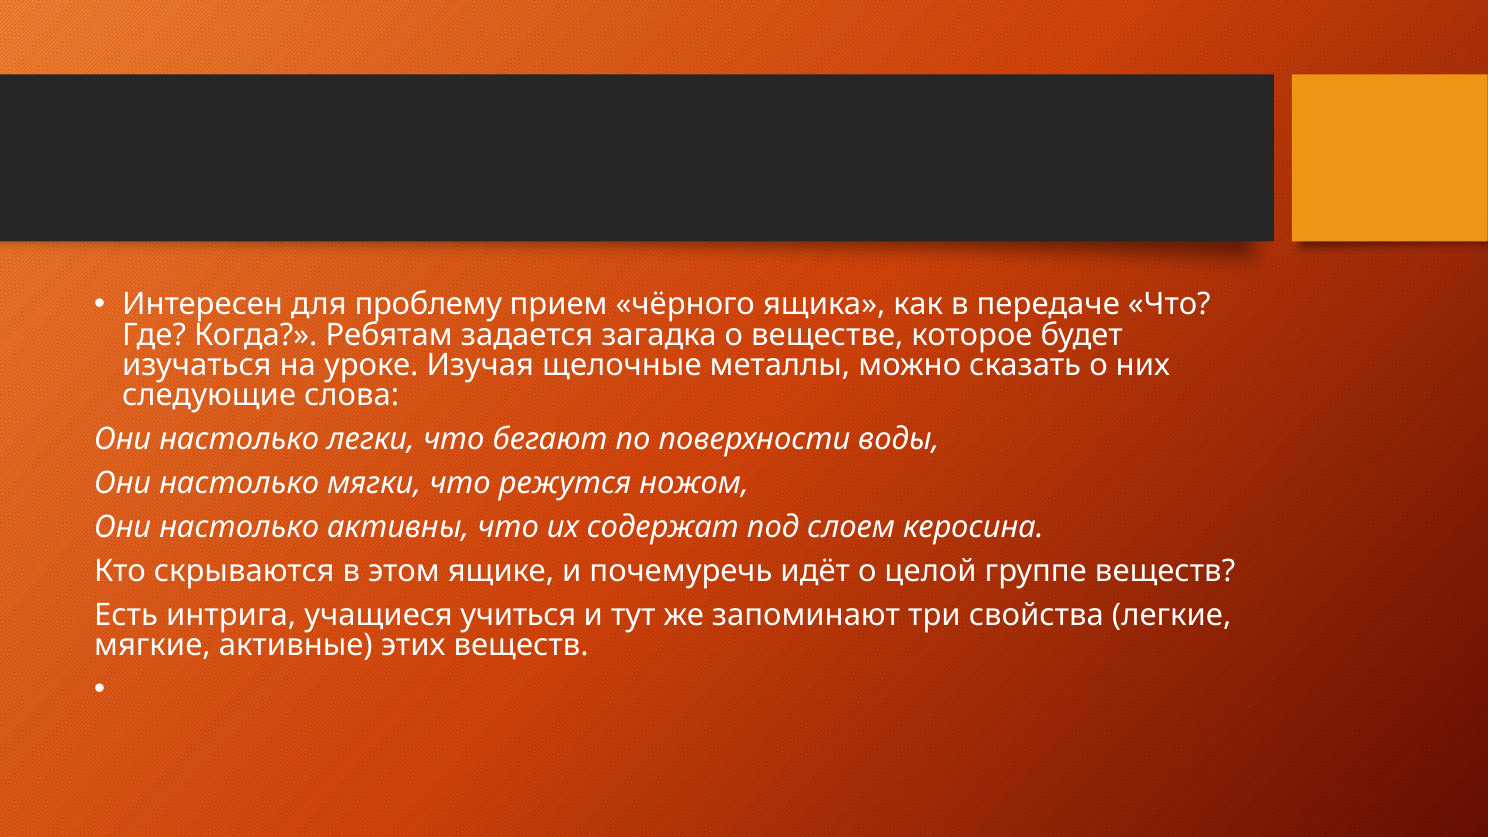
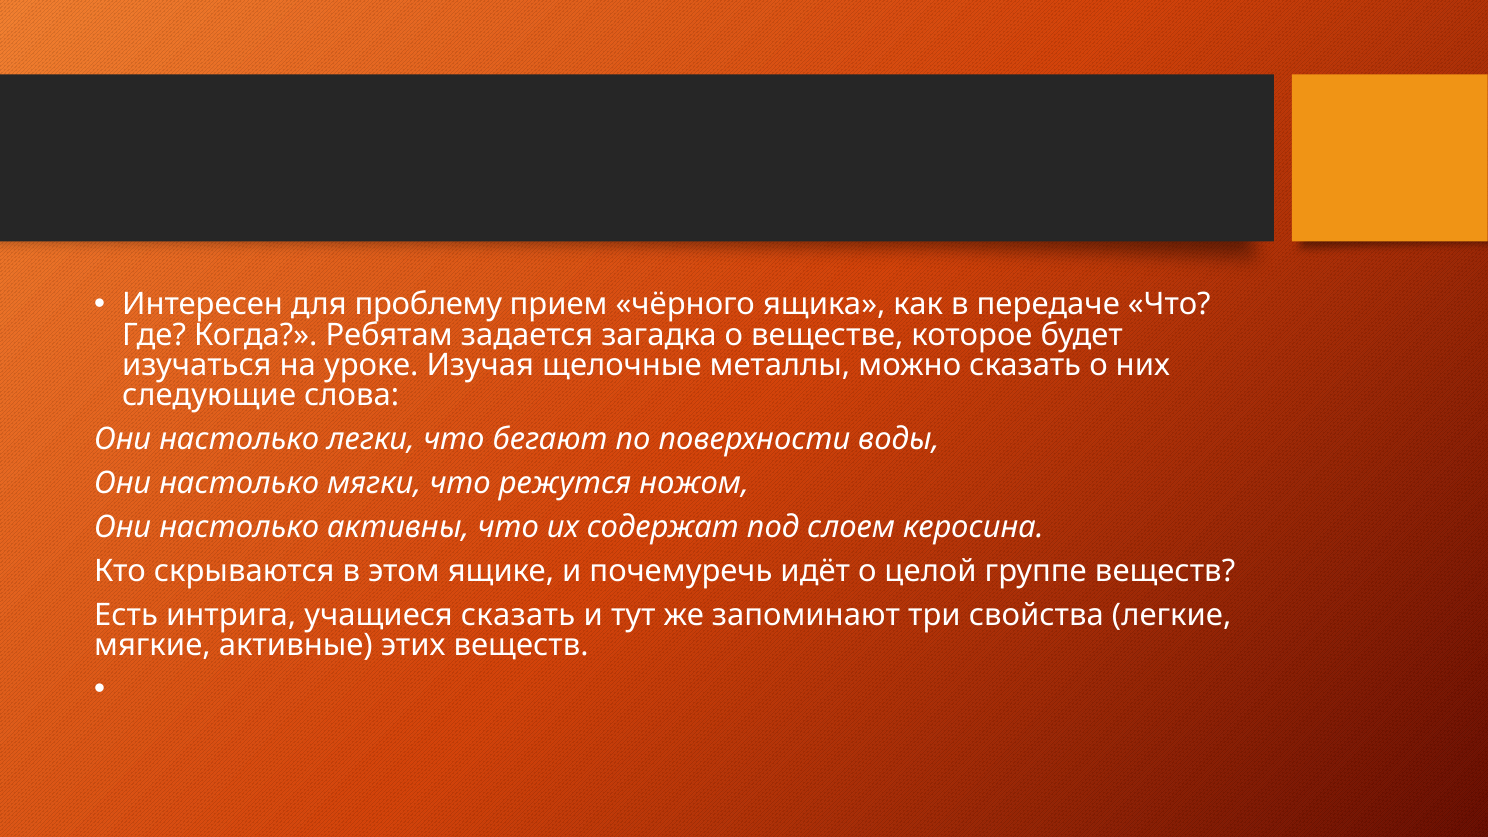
учащиеся учиться: учиться -> сказать
